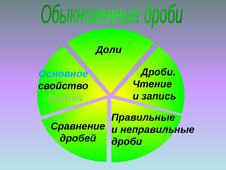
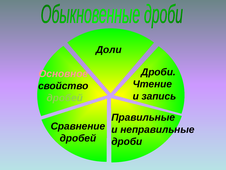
Основное colour: light blue -> pink
